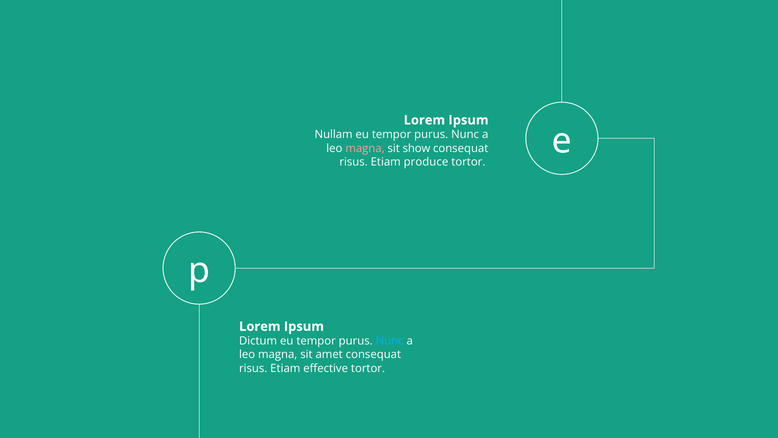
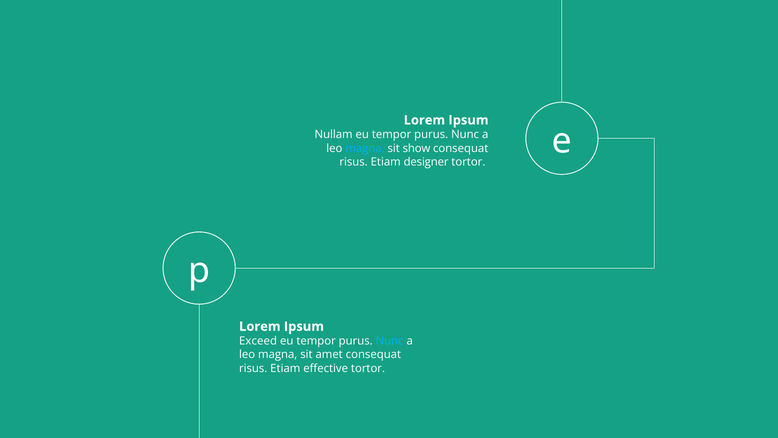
magna at (365, 148) colour: pink -> light blue
produce: produce -> designer
Dictum: Dictum -> Exceed
